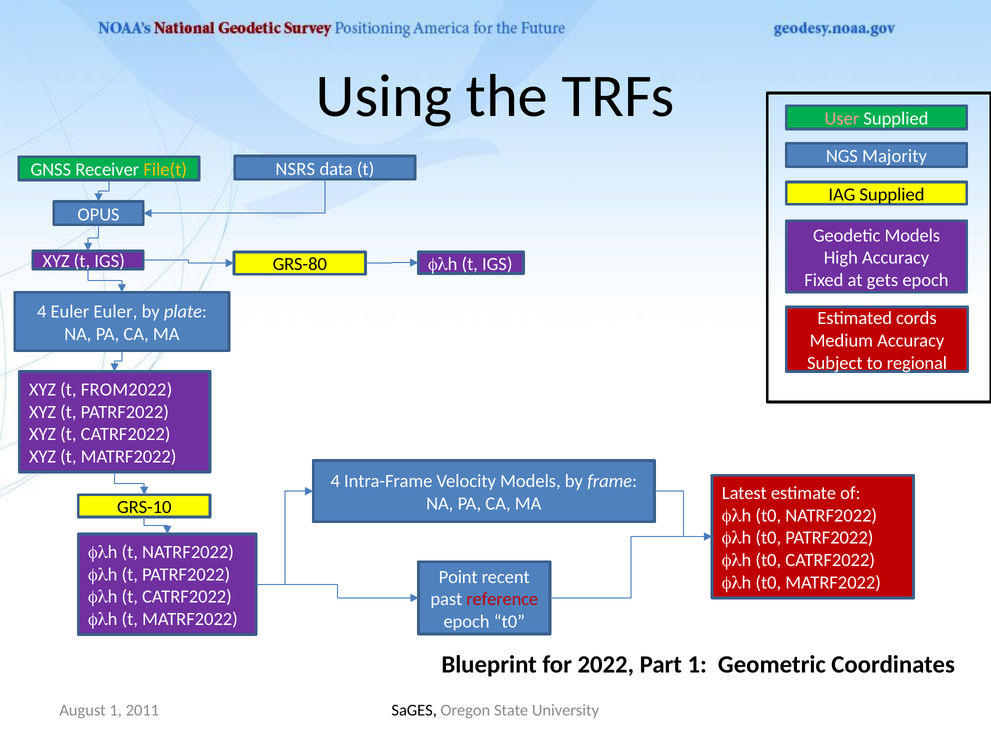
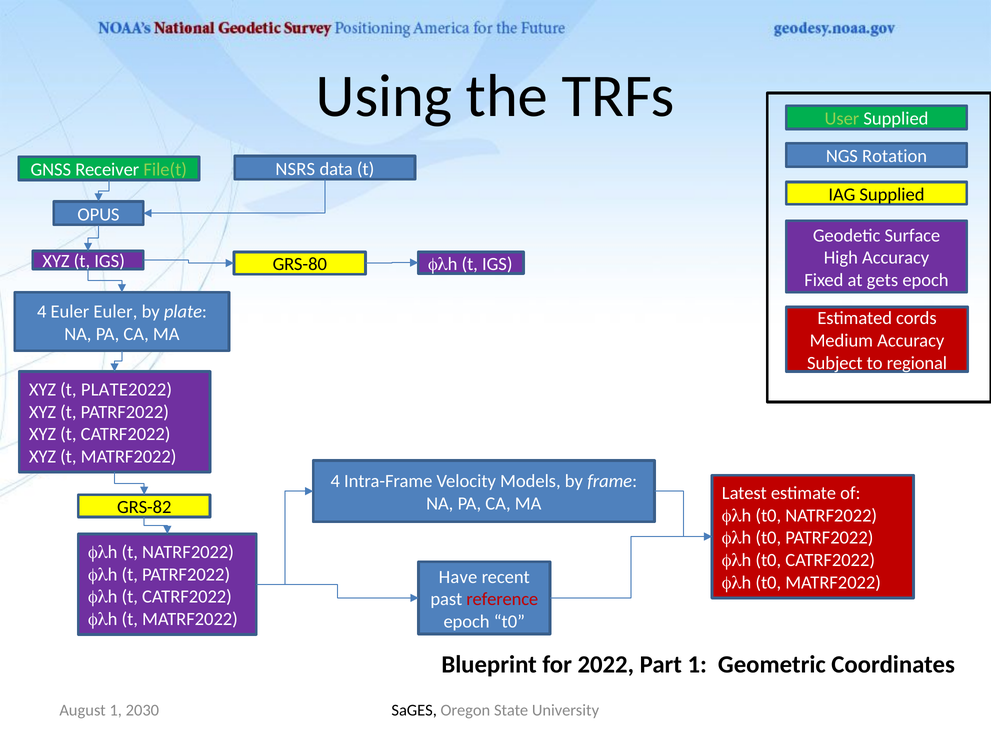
User colour: pink -> light green
Majority: Majority -> Rotation
File(t colour: yellow -> light green
Geodetic Models: Models -> Surface
FROM2022: FROM2022 -> PLATE2022
GRS-10: GRS-10 -> GRS-82
Point: Point -> Have
2011: 2011 -> 2030
